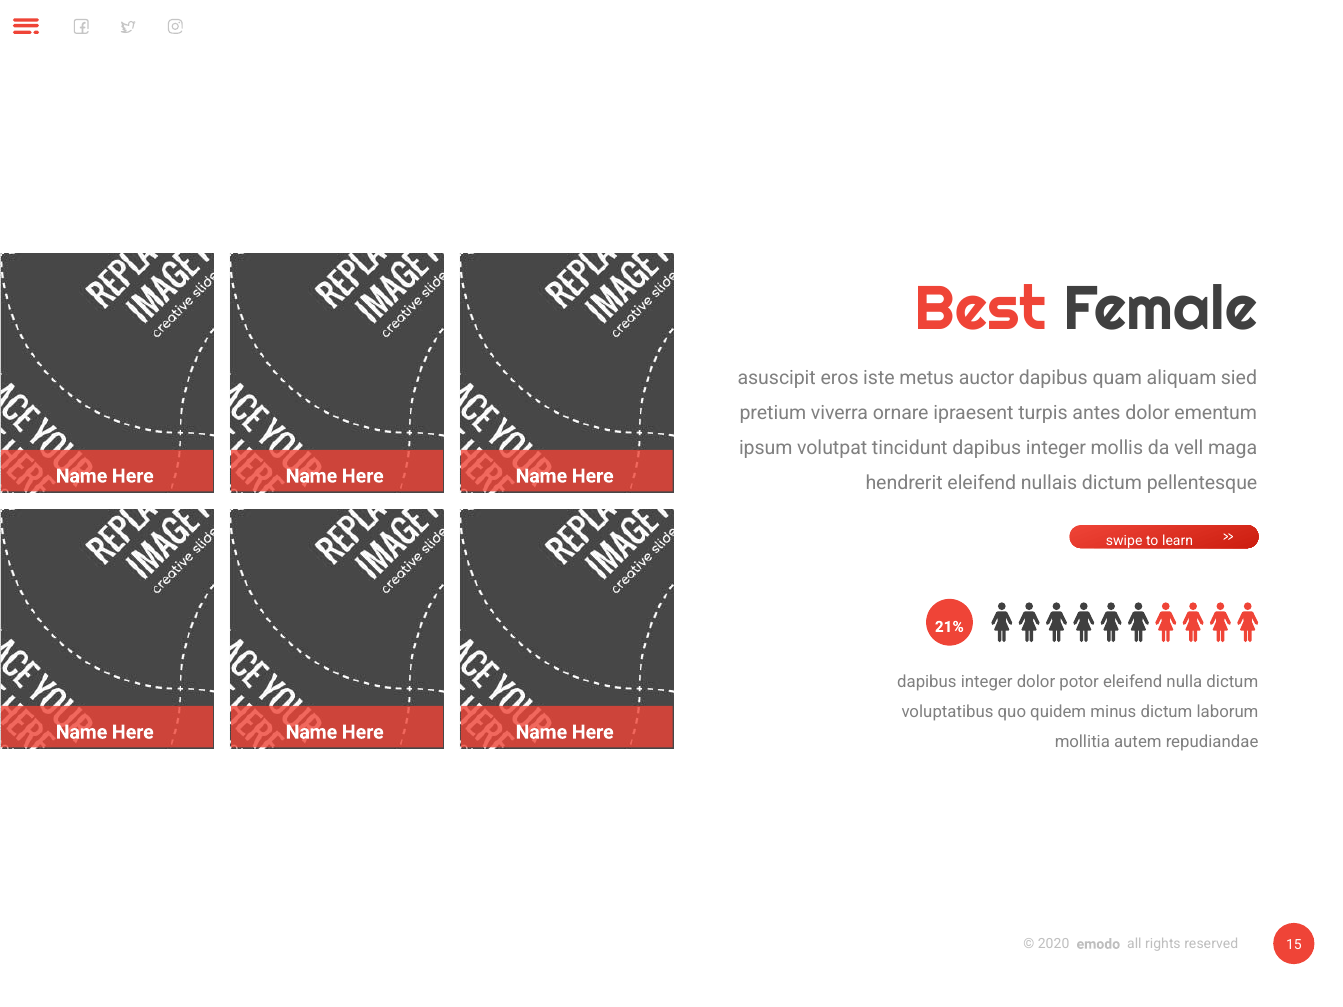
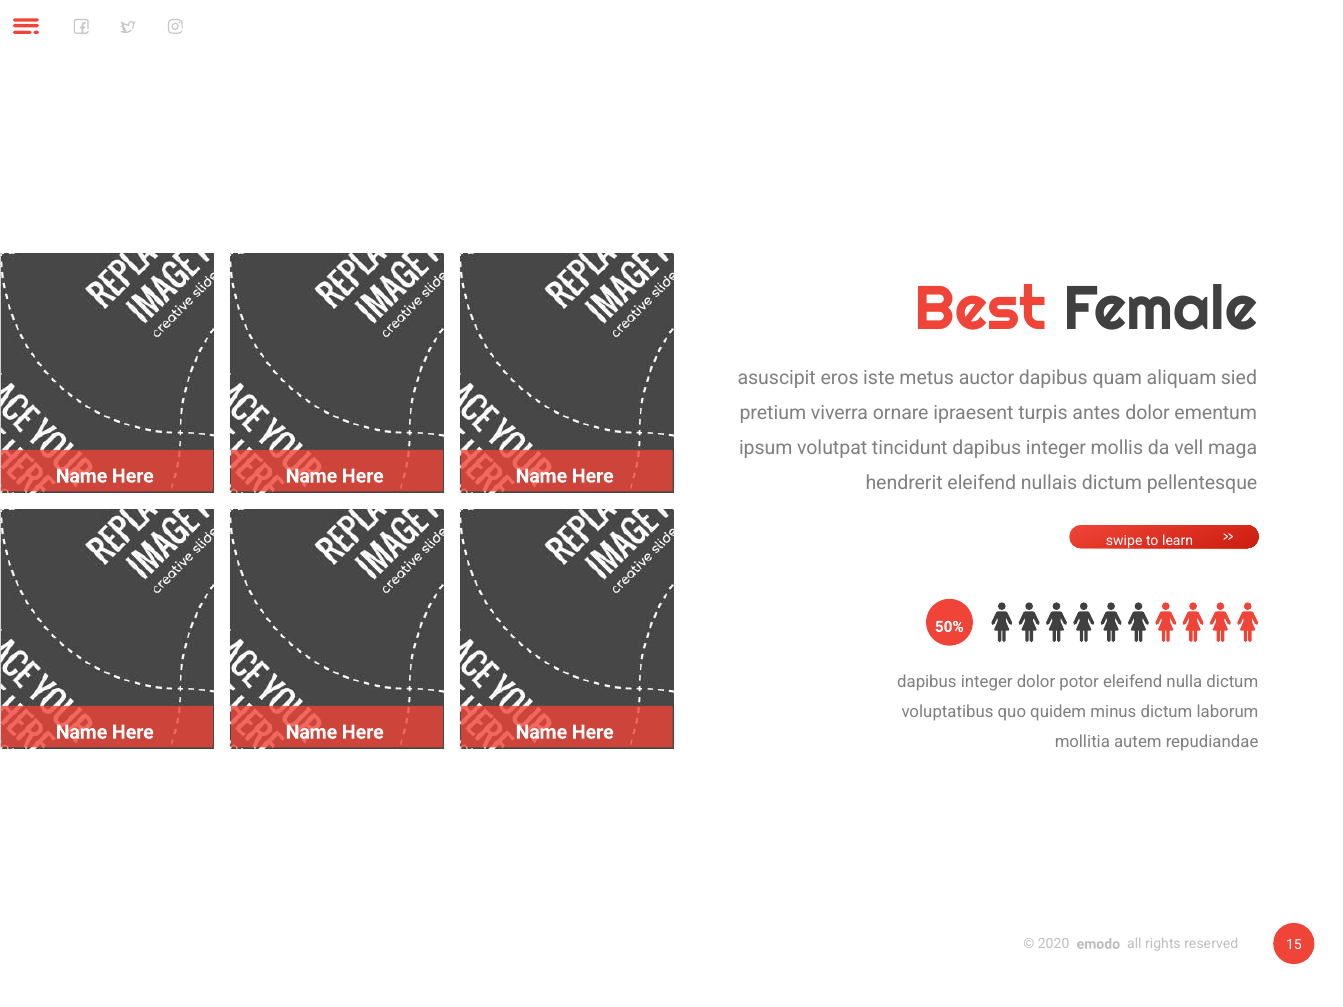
21%: 21% -> 50%
